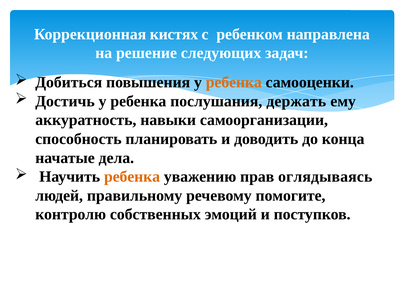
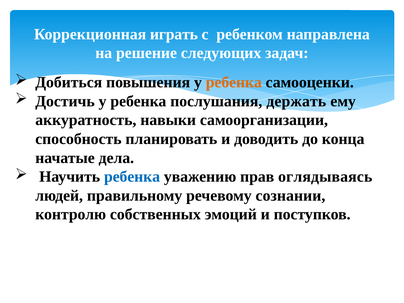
кистях: кистях -> играть
ребенка at (132, 177) colour: orange -> blue
помогите: помогите -> сознании
